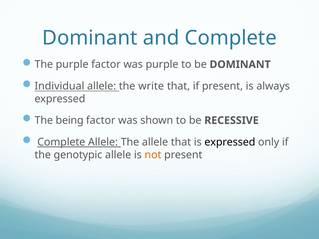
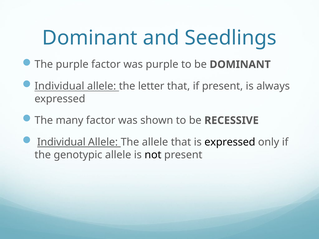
and Complete: Complete -> Seedlings
write: write -> letter
being: being -> many
Complete at (61, 142): Complete -> Individual
not colour: orange -> black
